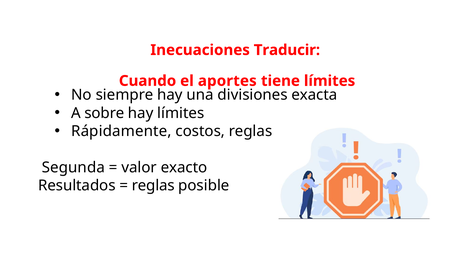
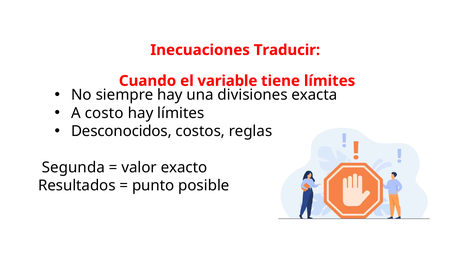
aportes: aportes -> variable
sobre: sobre -> costo
Rápidamente: Rápidamente -> Desconocidos
reglas at (153, 185): reglas -> punto
